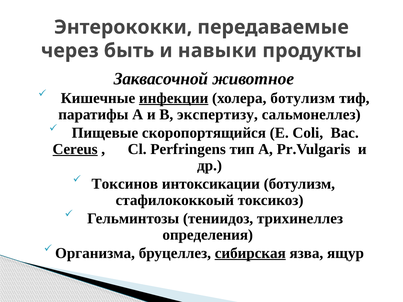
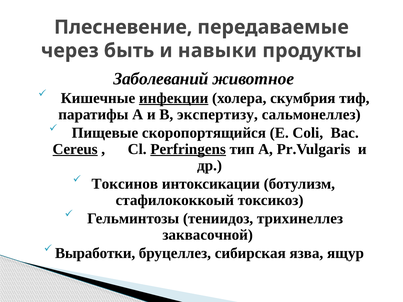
Энтерококки: Энтерококки -> Плесневение
Заквасочной: Заквасочной -> Заболеваний
холера ботулизм: ботулизм -> скумбрия
Perfringens underline: none -> present
определения: определения -> заквасочной
Организма: Организма -> Выработки
сибирская underline: present -> none
